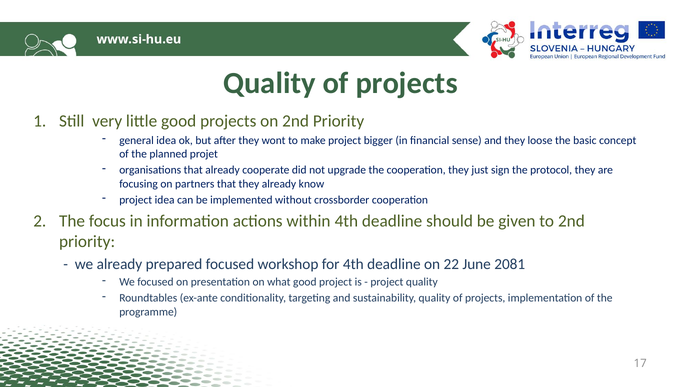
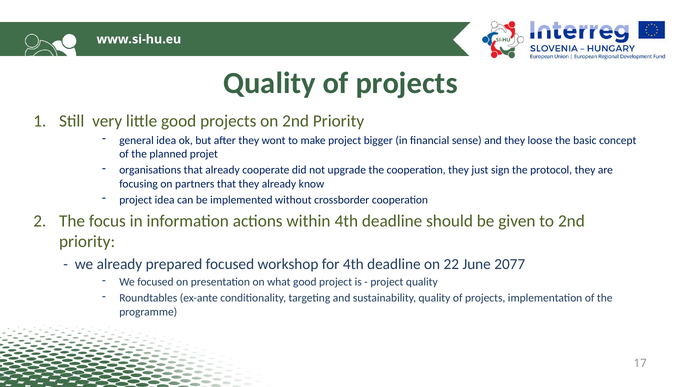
2081: 2081 -> 2077
